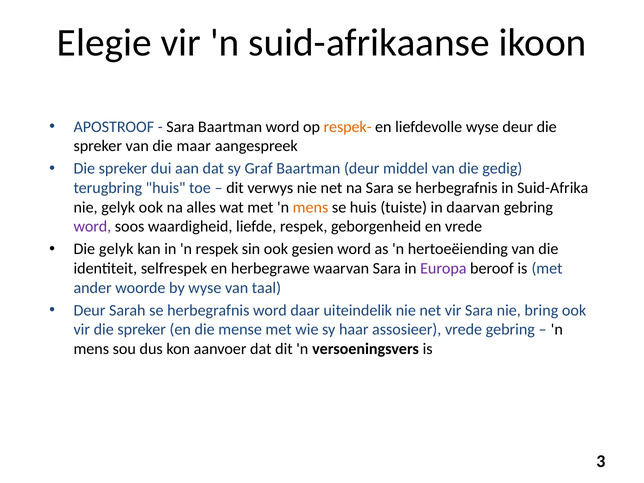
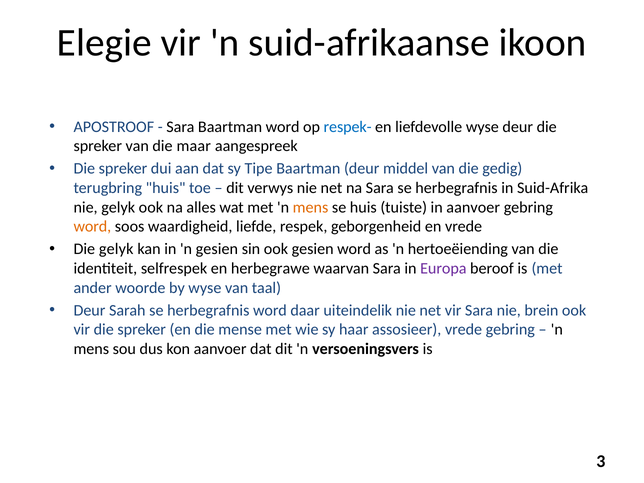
respek- colour: orange -> blue
Graf: Graf -> Tipe
in daarvan: daarvan -> aanvoer
word at (92, 227) colour: purple -> orange
n respek: respek -> gesien
bring: bring -> brein
